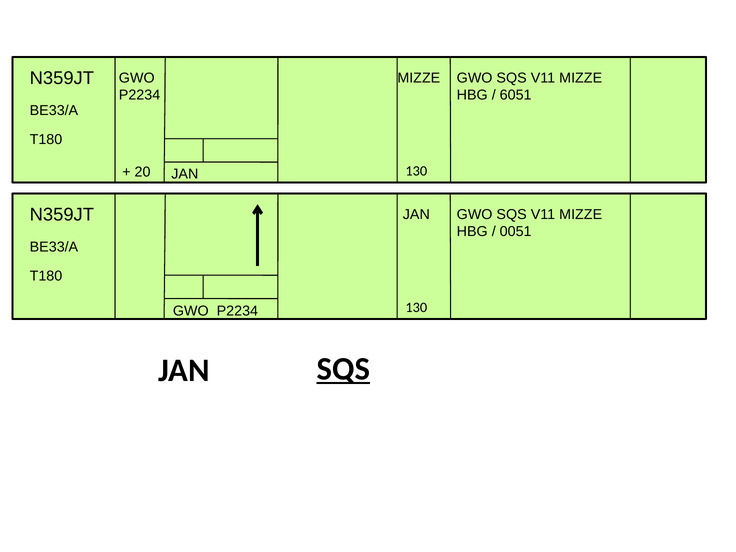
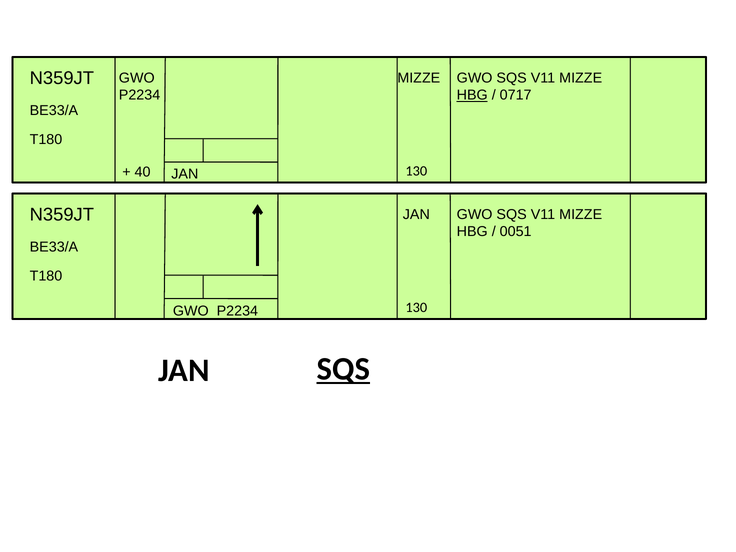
HBG at (472, 95) underline: none -> present
6051: 6051 -> 0717
20: 20 -> 40
